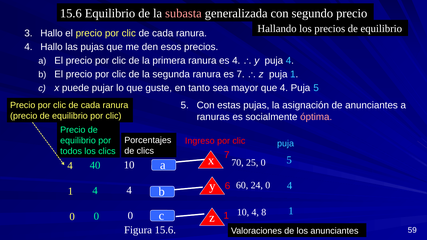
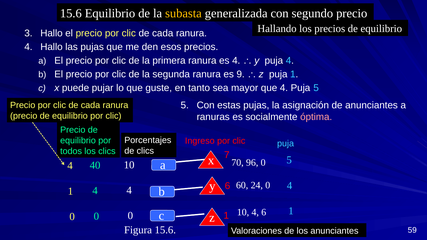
subasta colour: pink -> yellow
es 7: 7 -> 9
25: 25 -> 96
4 8: 8 -> 6
